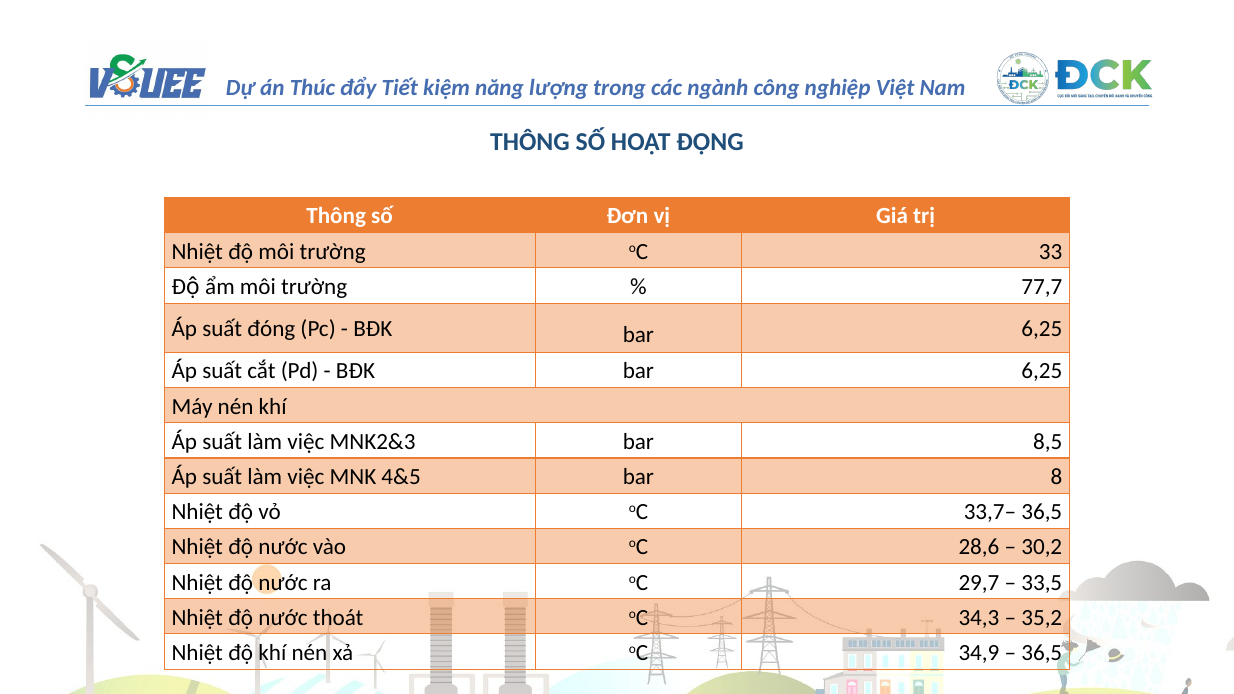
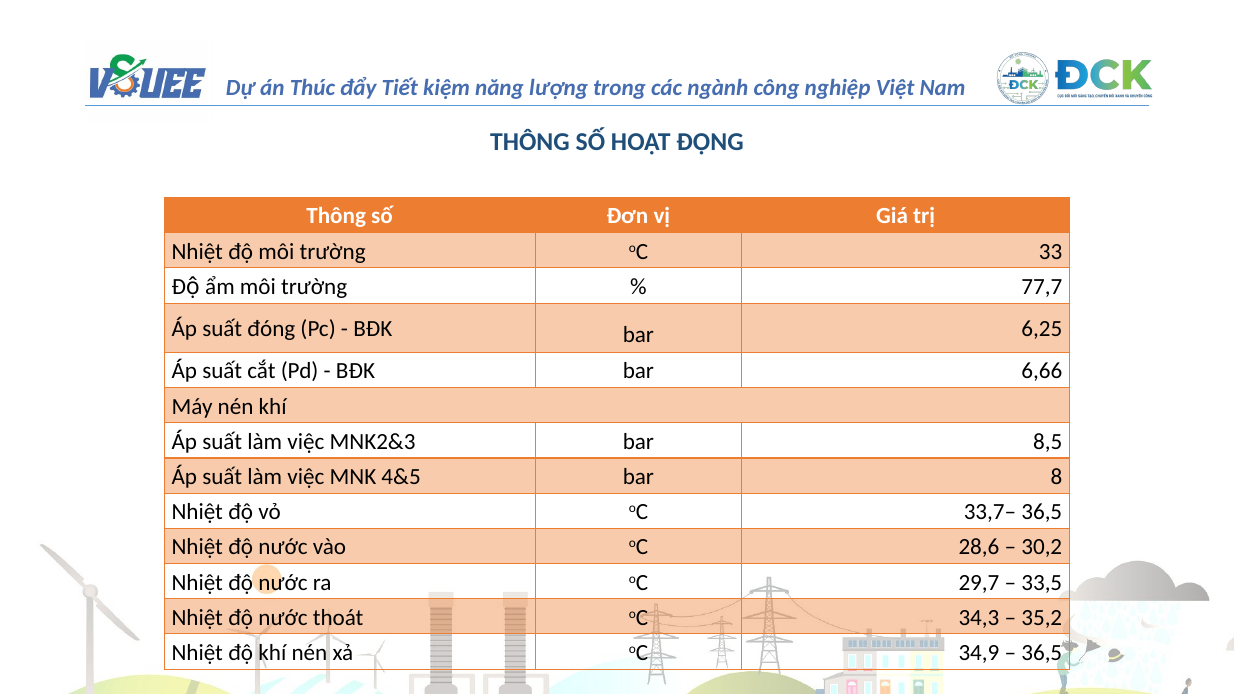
6,25 at (1042, 371): 6,25 -> 6,66
